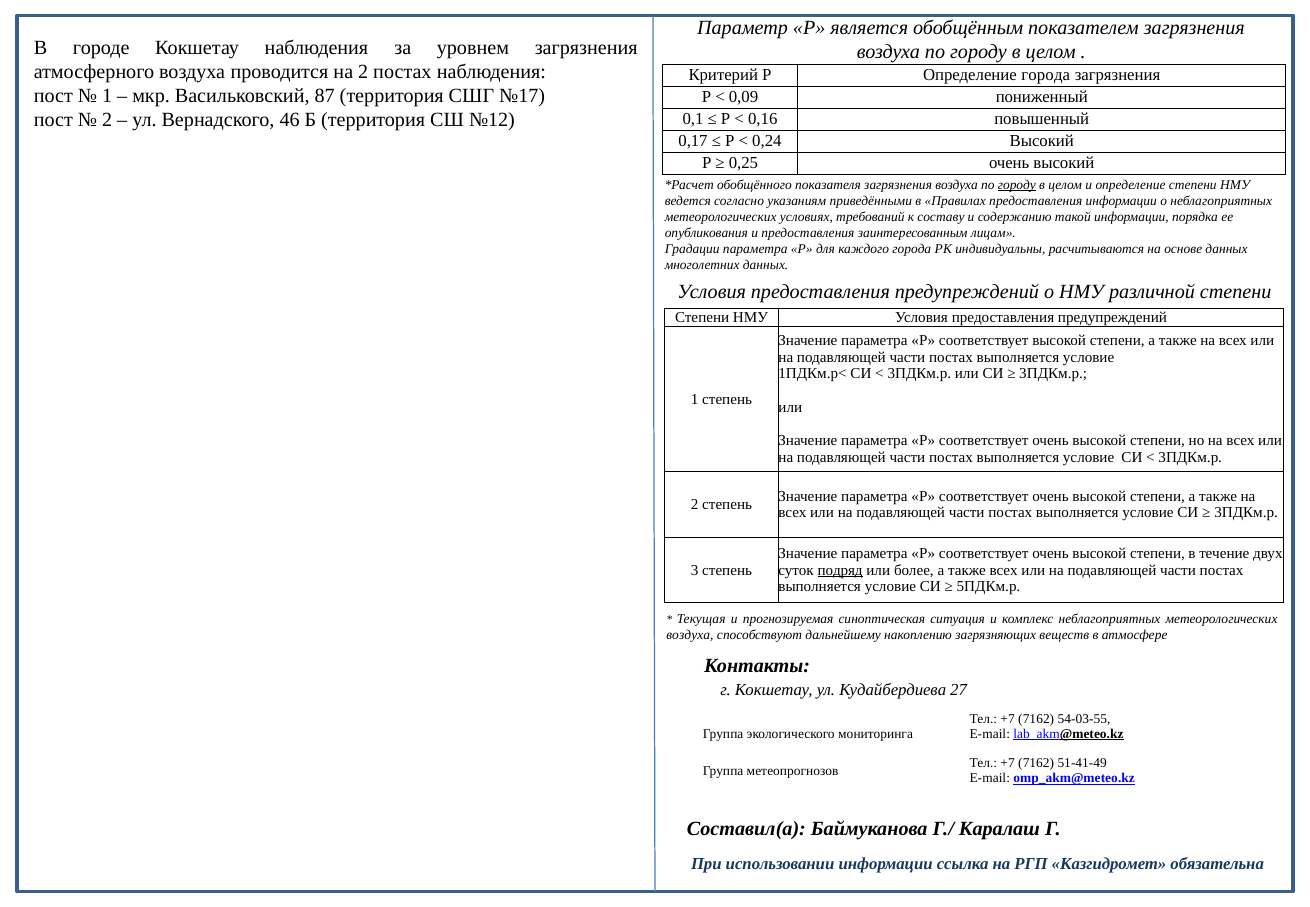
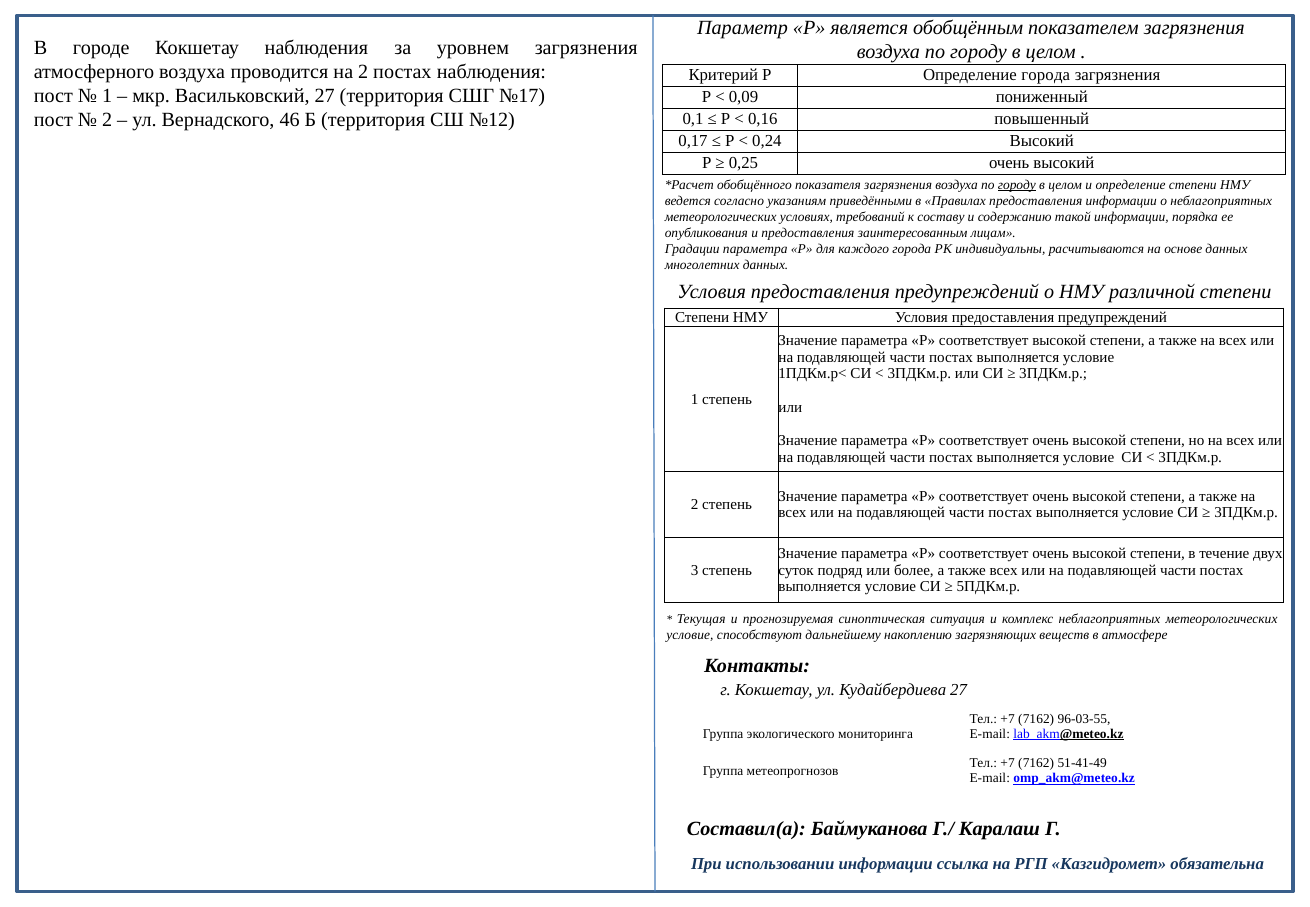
Васильковский 87: 87 -> 27
подряд underline: present -> none
воздуха at (690, 635): воздуха -> условие
54-03-55: 54-03-55 -> 96-03-55
